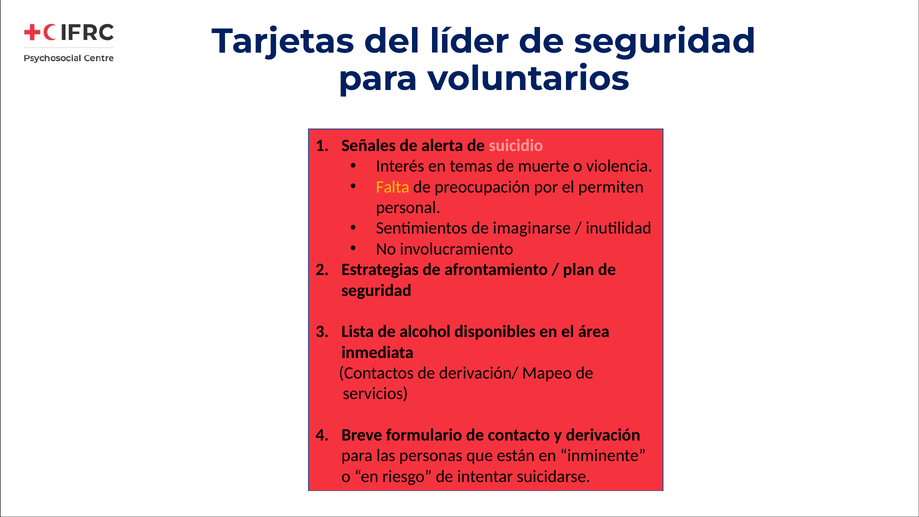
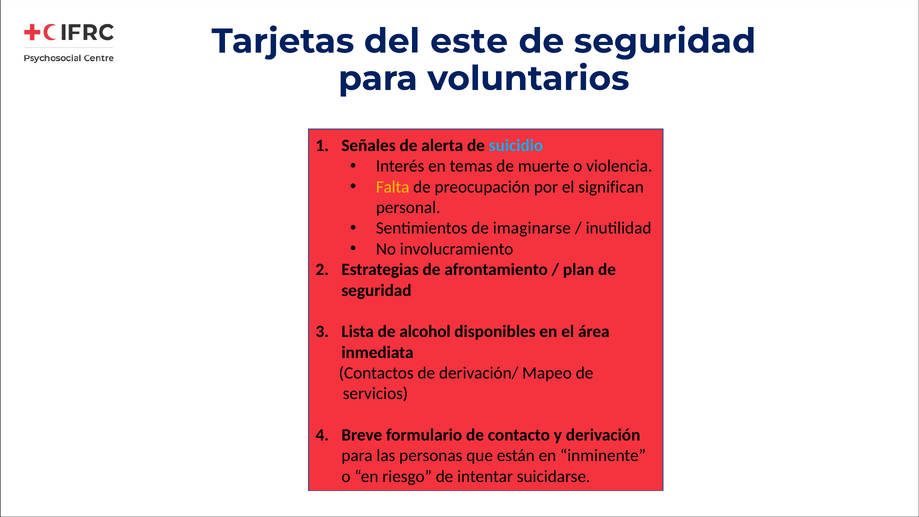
líder: líder -> este
suicidio colour: pink -> light blue
permiten: permiten -> significan
